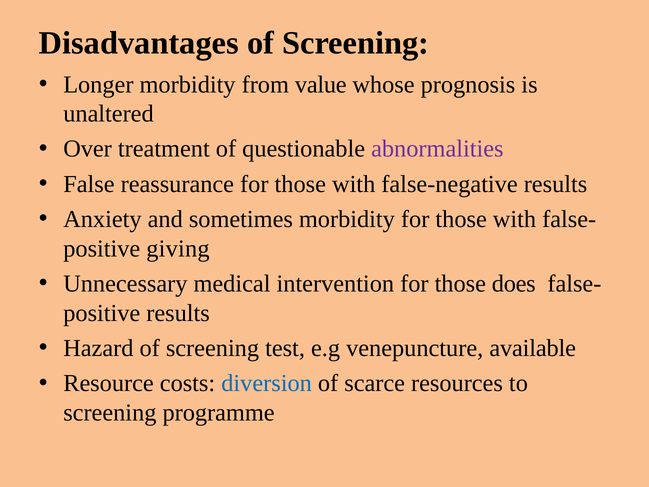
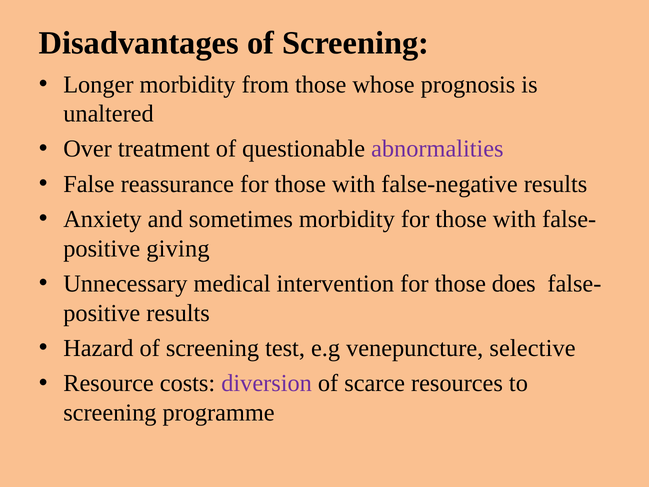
from value: value -> those
available: available -> selective
diversion colour: blue -> purple
